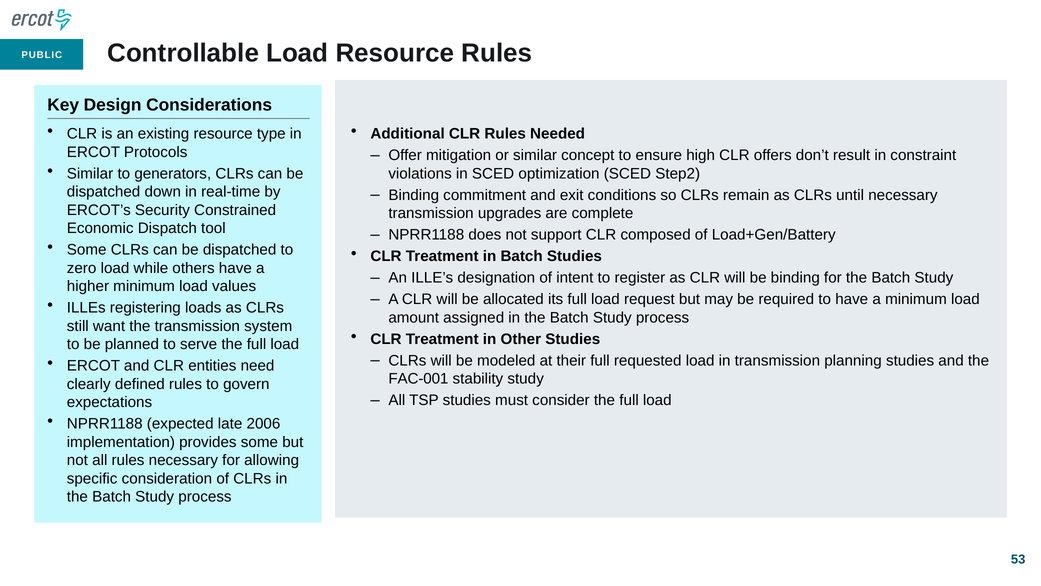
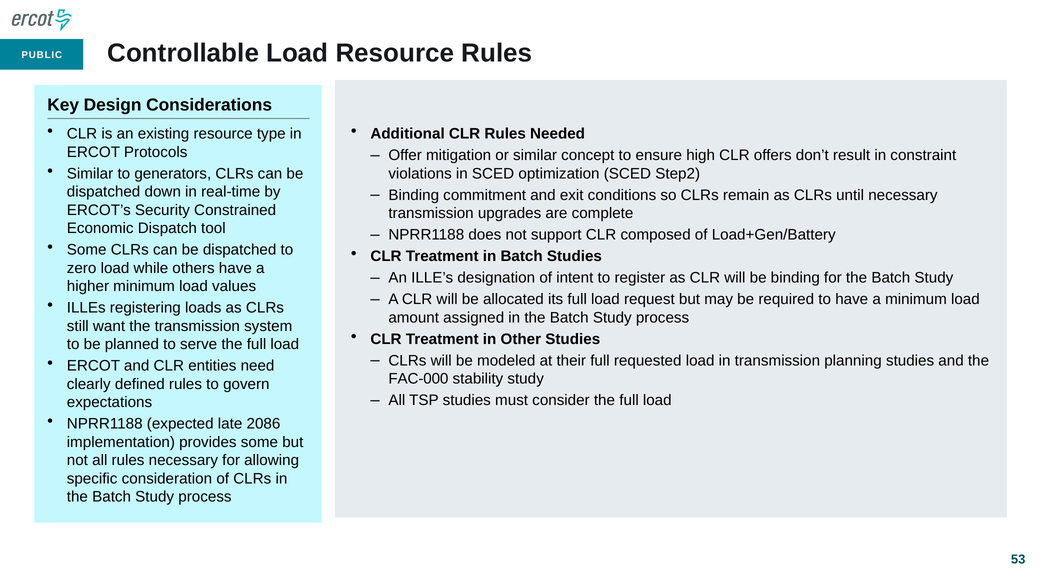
FAC-001: FAC-001 -> FAC-000
2006: 2006 -> 2086
